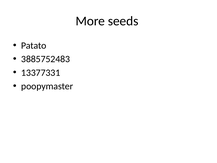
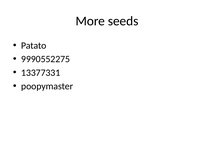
3885752483: 3885752483 -> 9990552275
